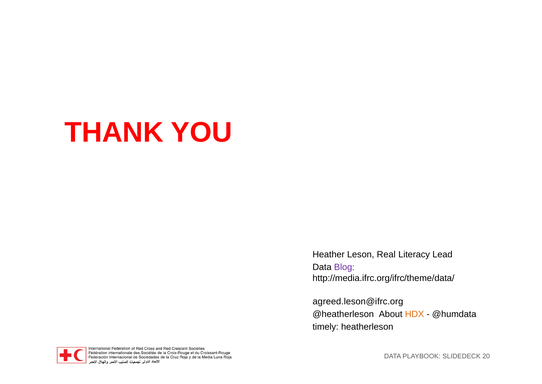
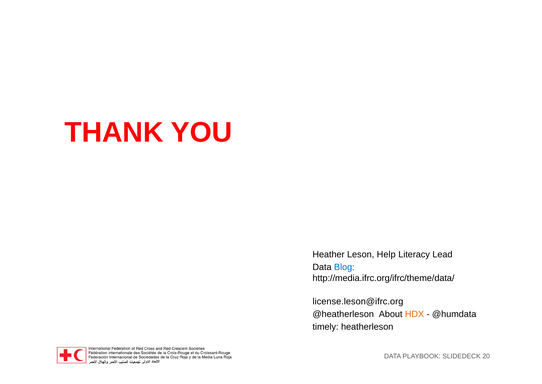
Real: Real -> Help
Blog colour: purple -> blue
agreed.leson@ifrc.org: agreed.leson@ifrc.org -> license.leson@ifrc.org
